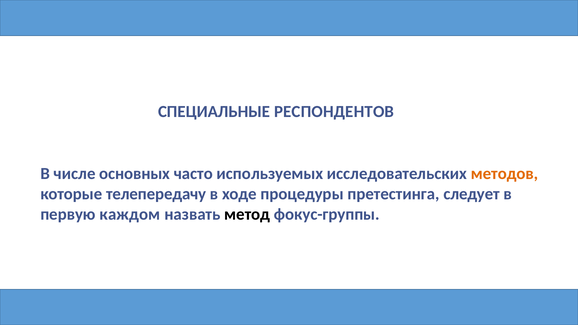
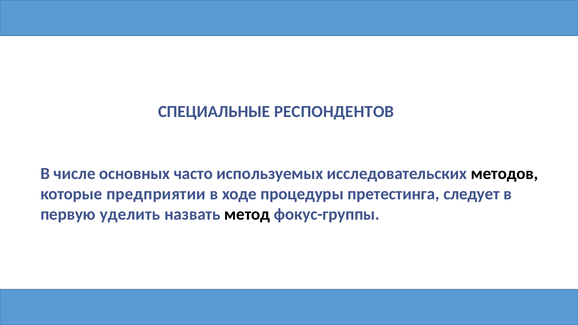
методов colour: orange -> black
телепередачу: телепередачу -> предприятии
каждом: каждом -> уделить
